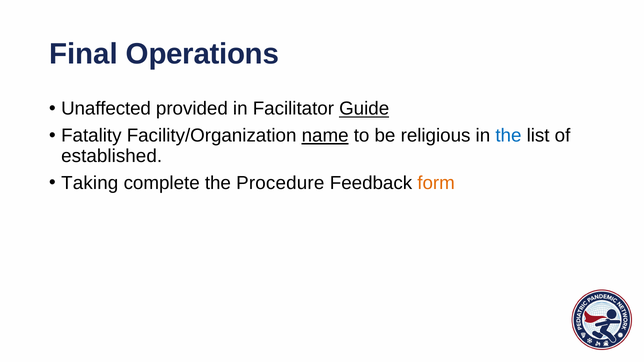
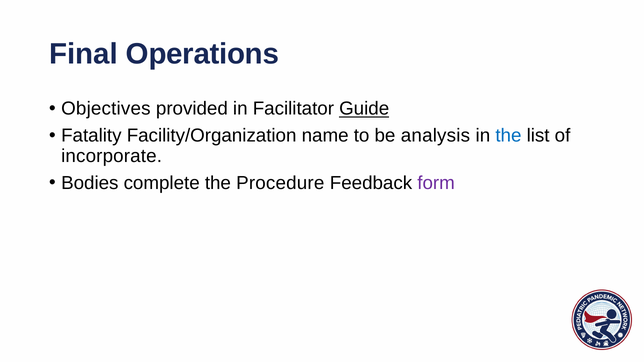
Unaffected: Unaffected -> Objectives
name underline: present -> none
religious: religious -> analysis
established: established -> incorporate
Taking: Taking -> Bodies
form colour: orange -> purple
